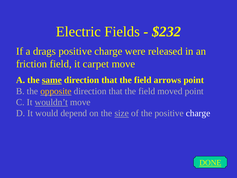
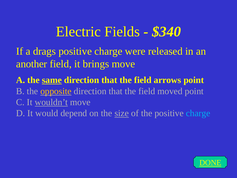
$232: $232 -> $340
friction: friction -> another
carpet: carpet -> brings
charge at (198, 113) colour: white -> light blue
